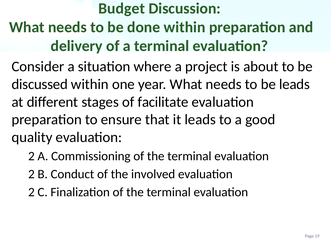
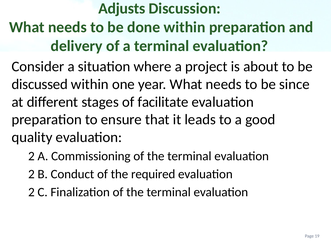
Budget: Budget -> Adjusts
be leads: leads -> since
involved: involved -> required
